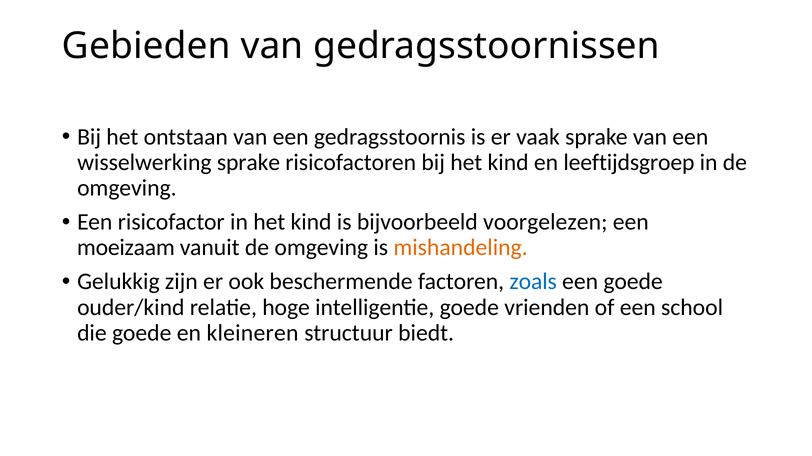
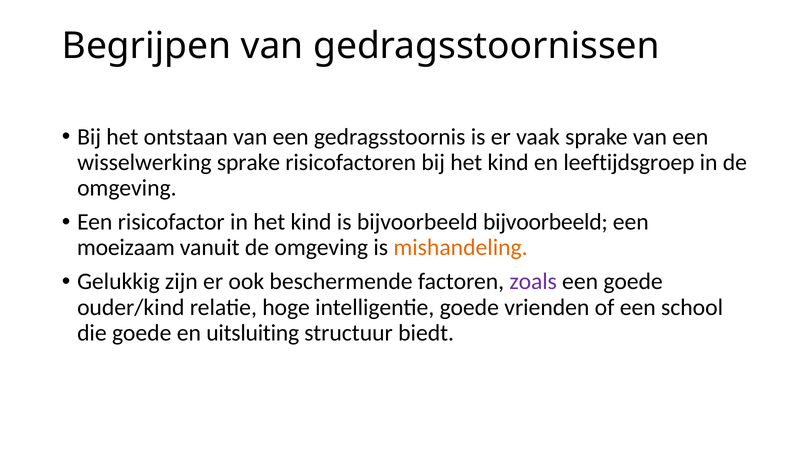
Gebieden: Gebieden -> Begrijpen
bijvoorbeeld voorgelezen: voorgelezen -> bijvoorbeeld
zoals colour: blue -> purple
kleineren: kleineren -> uitsluiting
